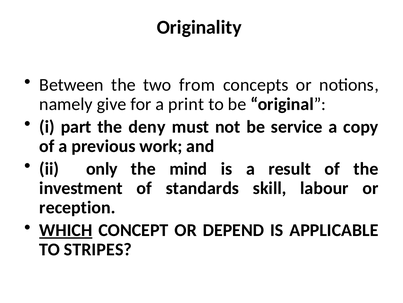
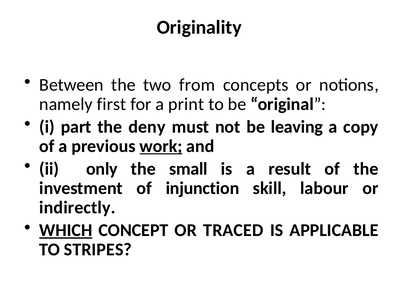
give: give -> first
service: service -> leaving
work underline: none -> present
mind: mind -> small
standards: standards -> injunction
reception: reception -> indirectly
DEPEND: DEPEND -> TRACED
